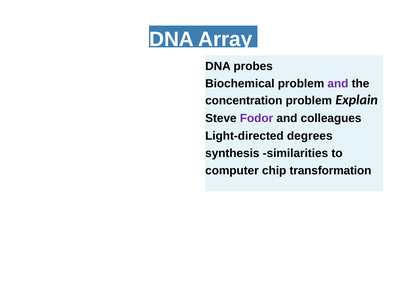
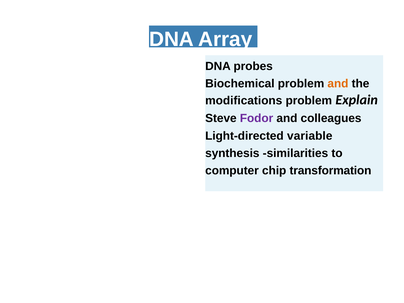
and at (338, 84) colour: purple -> orange
concentration: concentration -> modifications
degrees: degrees -> variable
